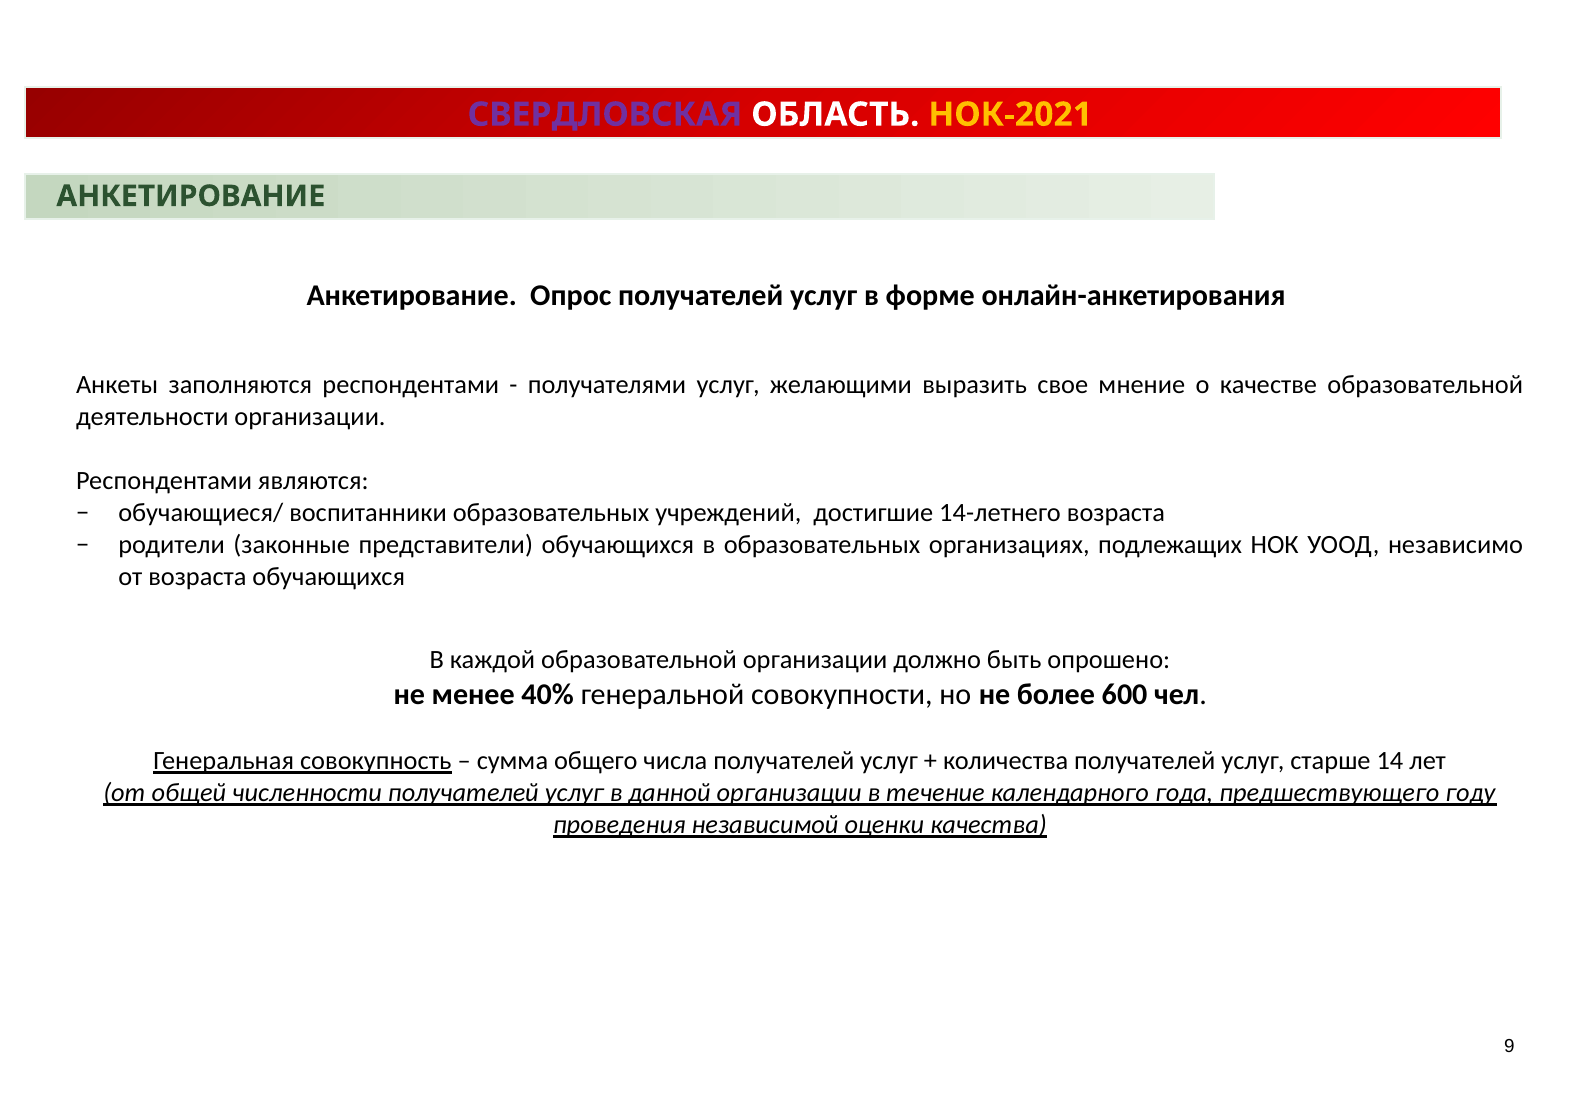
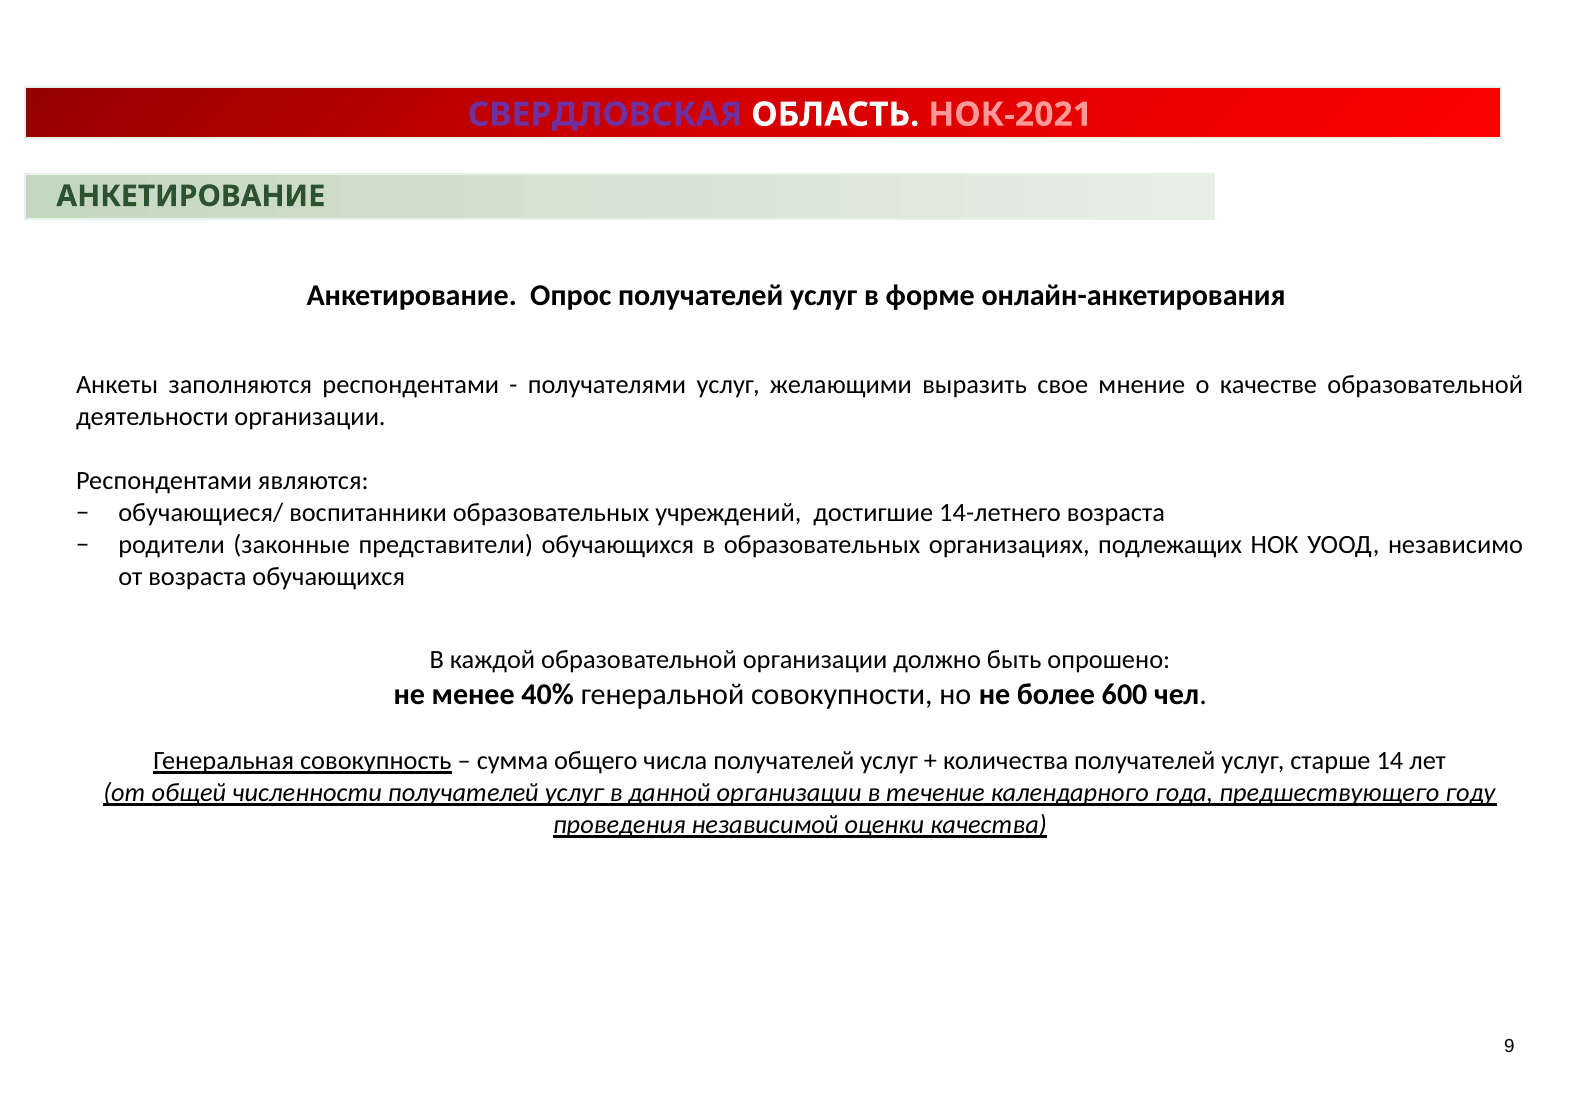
НОК-2021 colour: yellow -> pink
